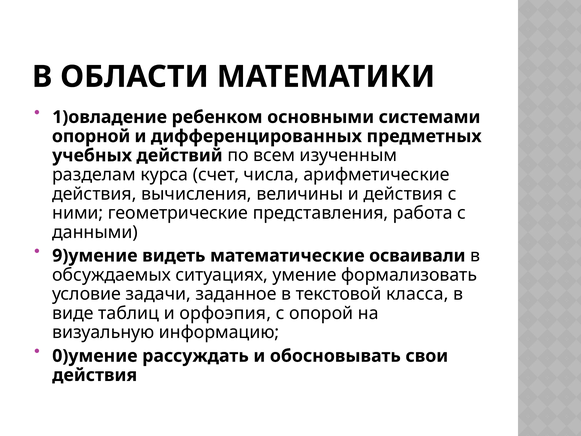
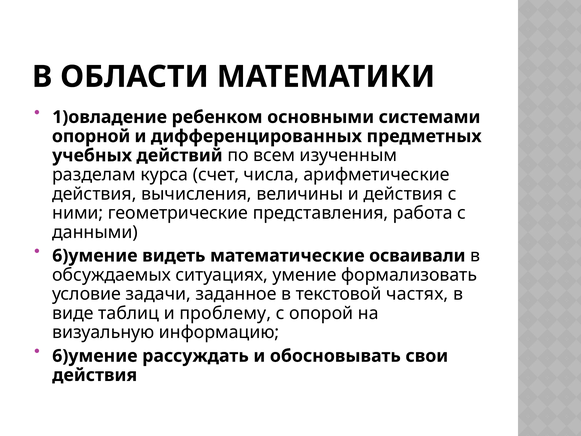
9)умение at (95, 256): 9)умение -> 6)умение
класса: класса -> частях
орфоэпия: орфоэпия -> проблему
0)умение at (95, 356): 0)умение -> 6)умение
